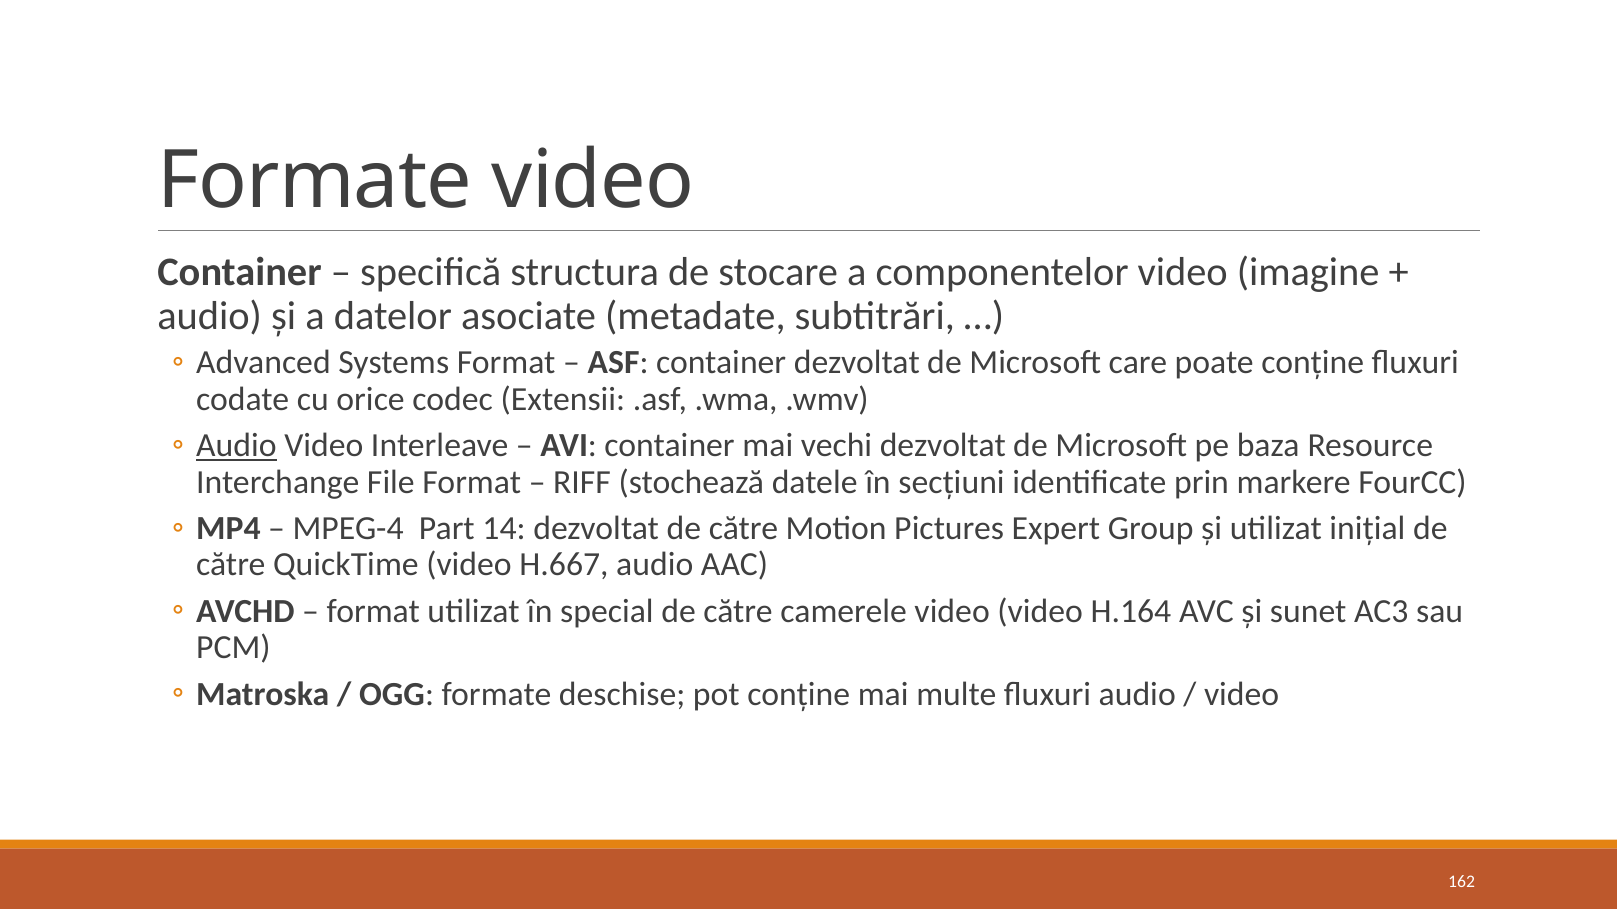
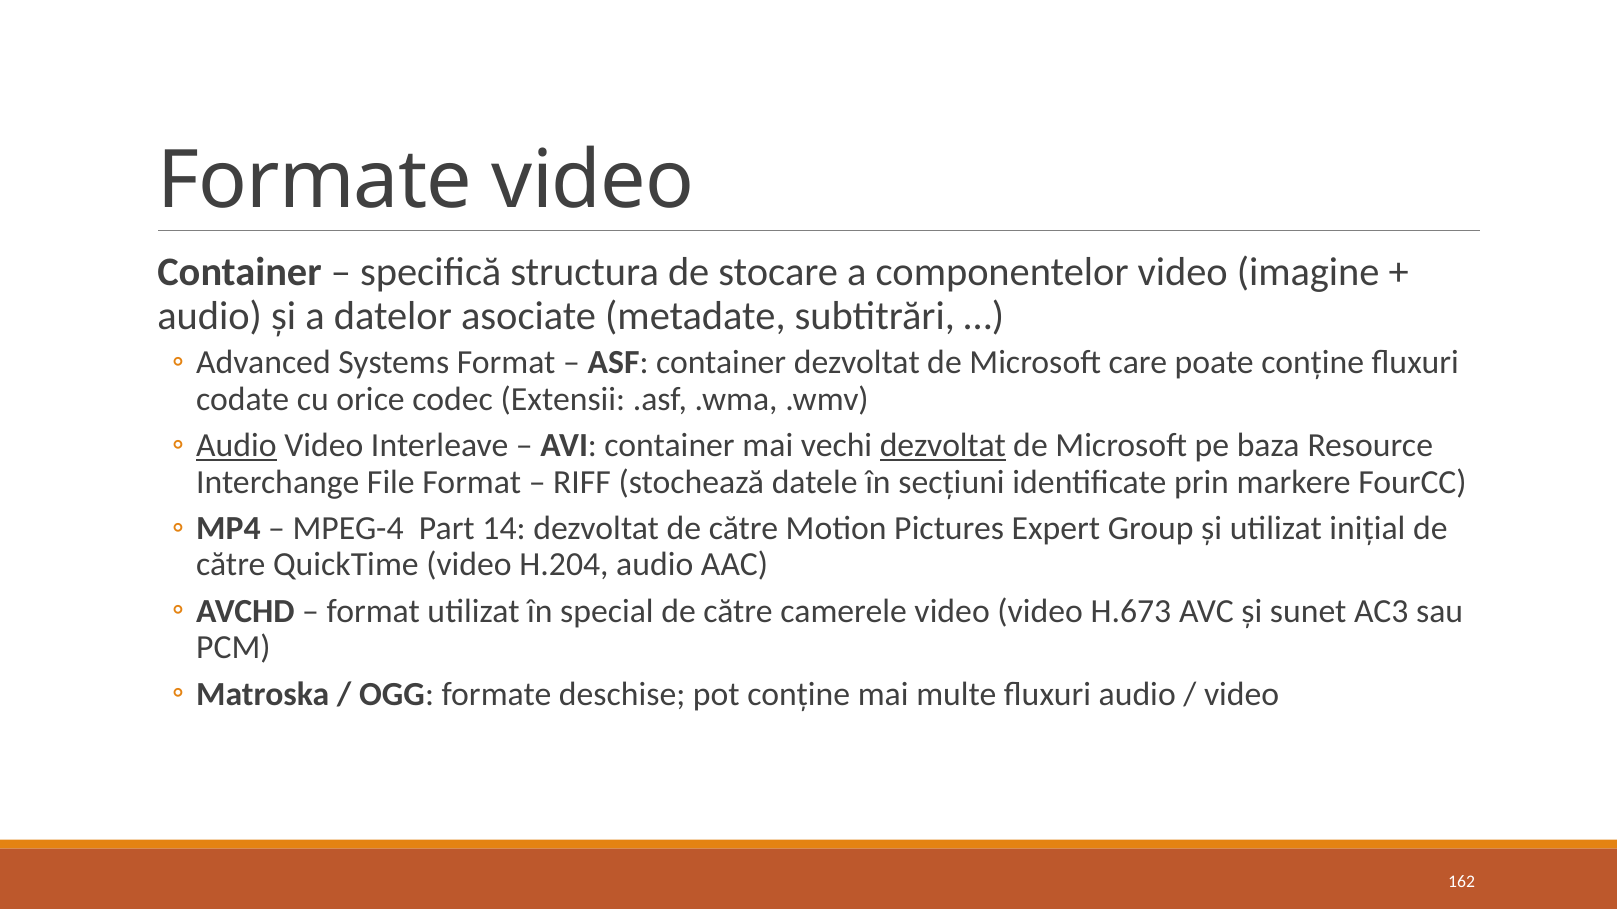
dezvoltat at (943, 446) underline: none -> present
H.667: H.667 -> H.204
H.164: H.164 -> H.673
